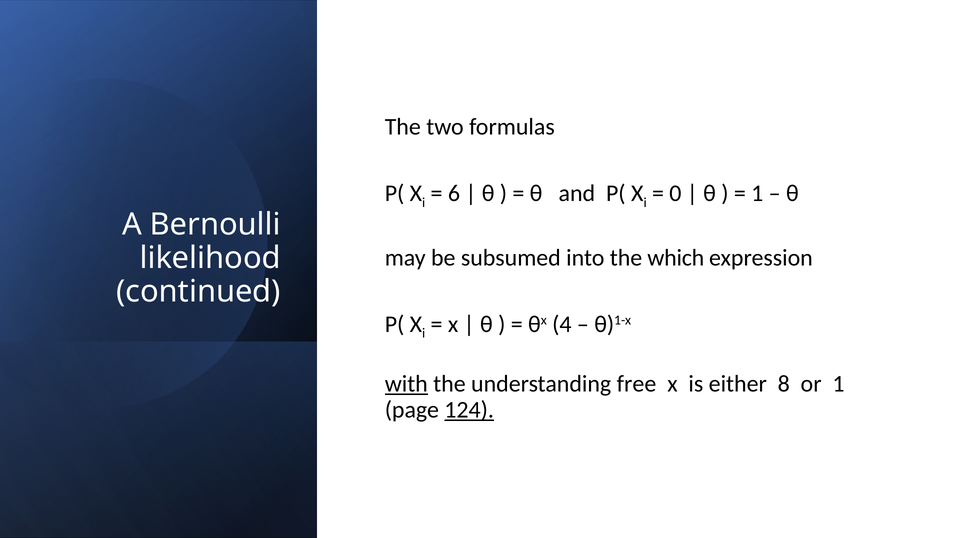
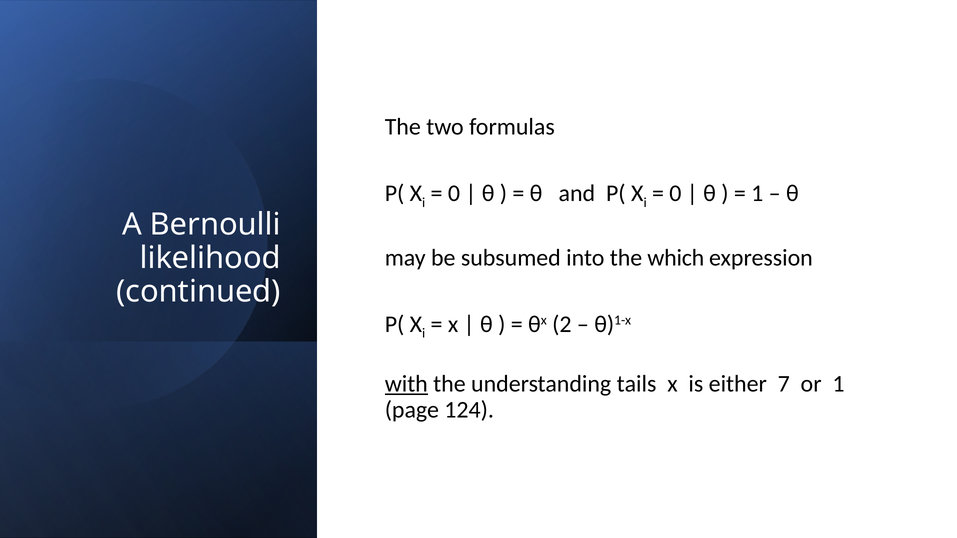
6 at (454, 193): 6 -> 0
4: 4 -> 2
free: free -> tails
8: 8 -> 7
124 underline: present -> none
